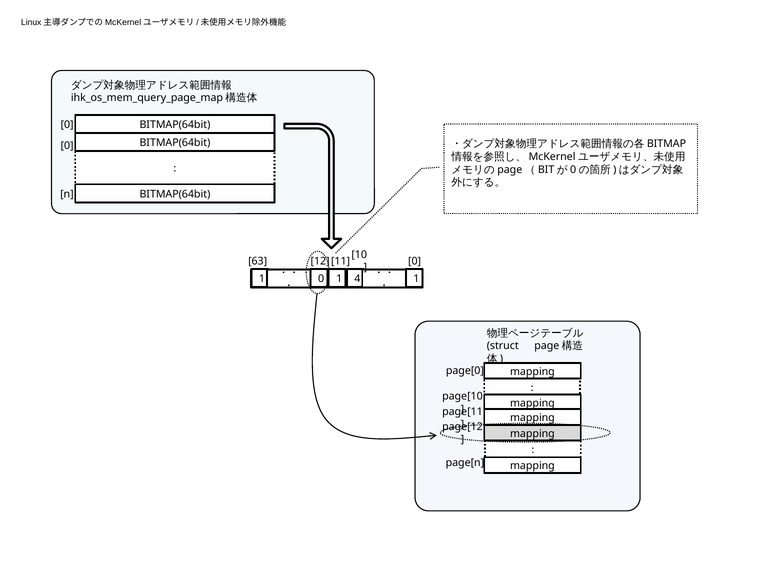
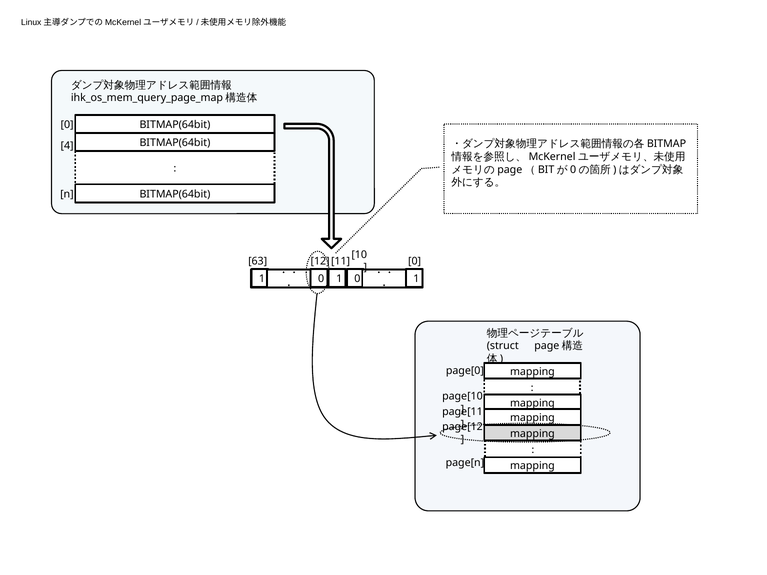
0 at (67, 146): 0 -> 4
0 1 4: 4 -> 0
